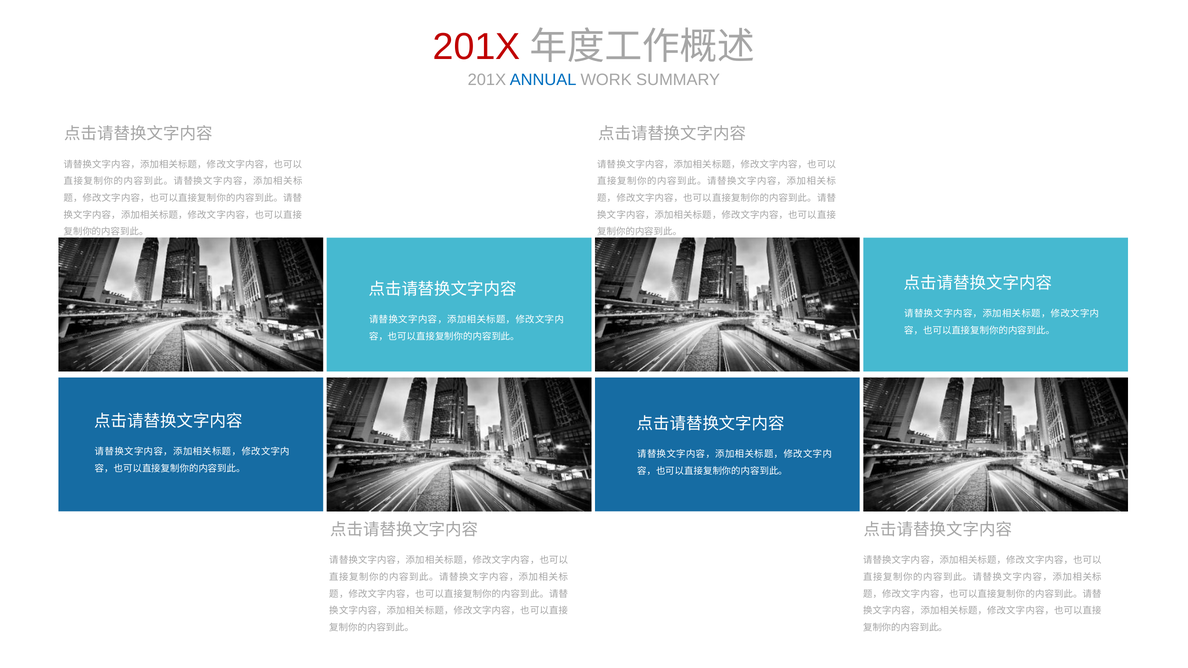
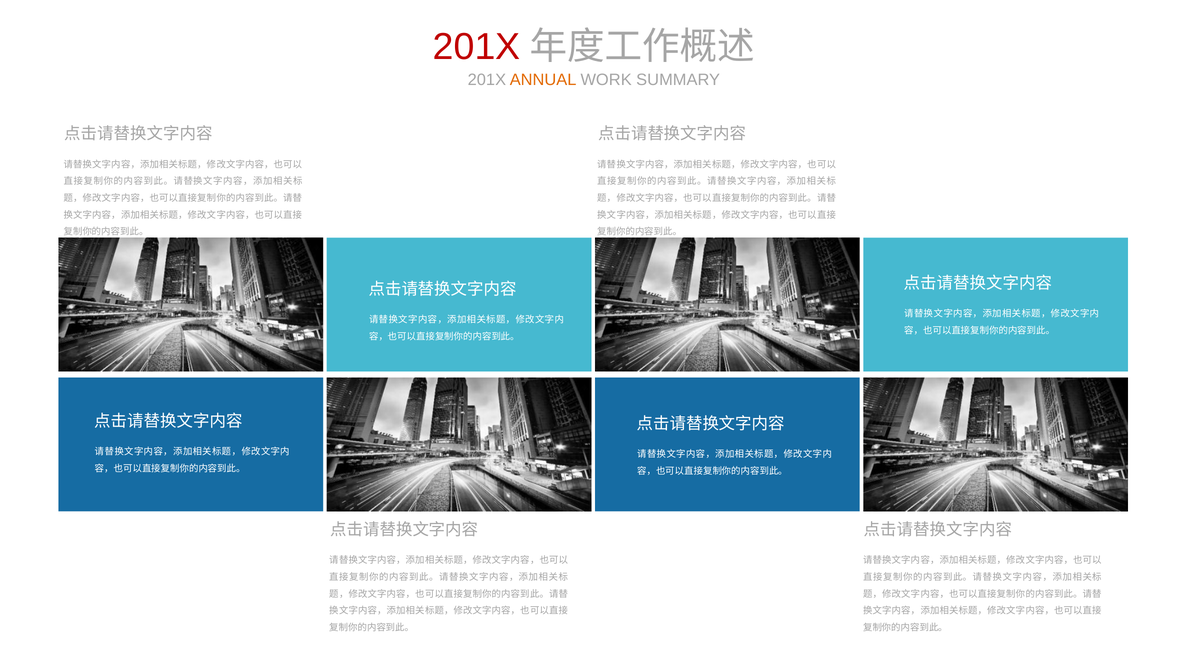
ANNUAL colour: blue -> orange
